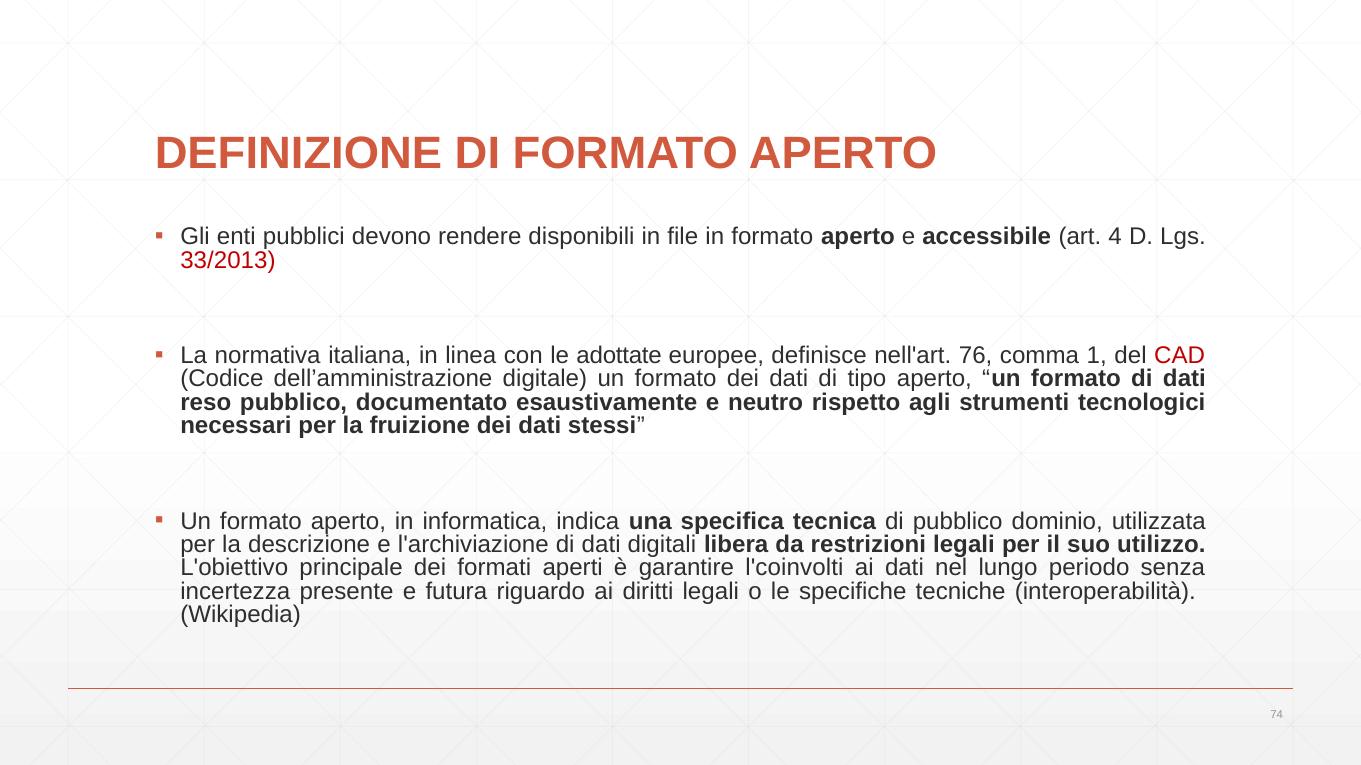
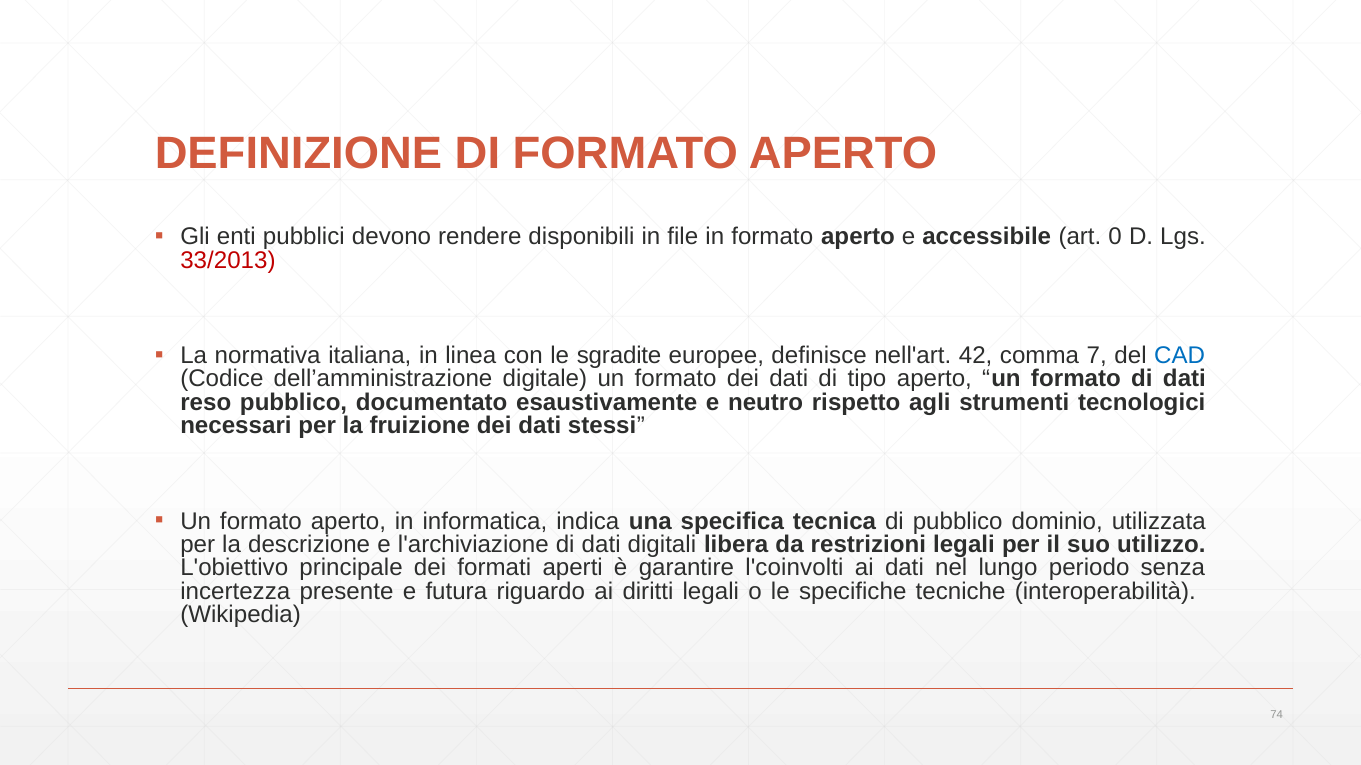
4: 4 -> 0
adottate: adottate -> sgradite
76: 76 -> 42
1: 1 -> 7
CAD colour: red -> blue
